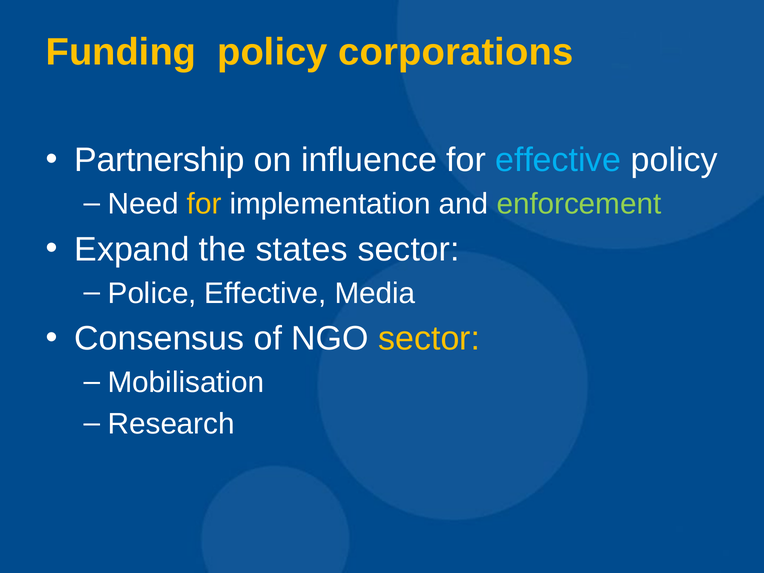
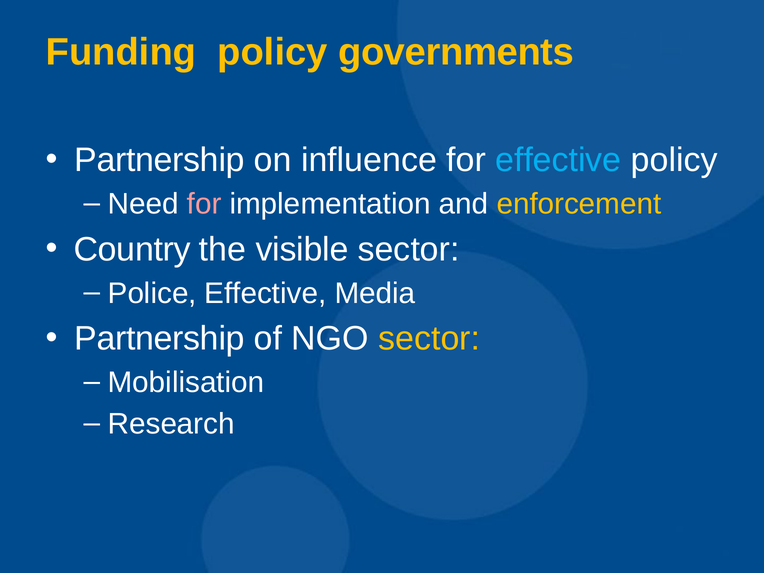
corporations: corporations -> governments
for at (204, 204) colour: yellow -> pink
enforcement colour: light green -> yellow
Expand: Expand -> Country
states: states -> visible
Consensus at (159, 339): Consensus -> Partnership
